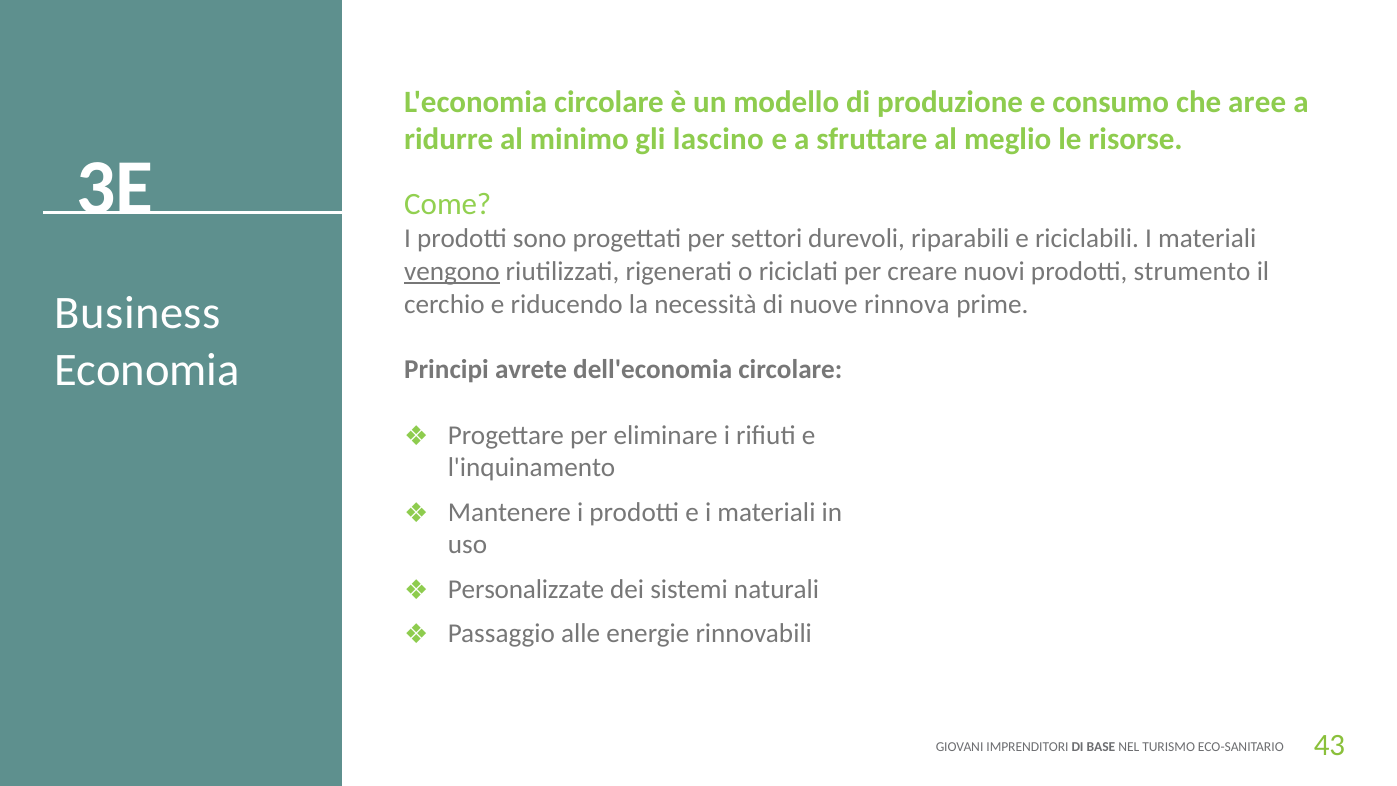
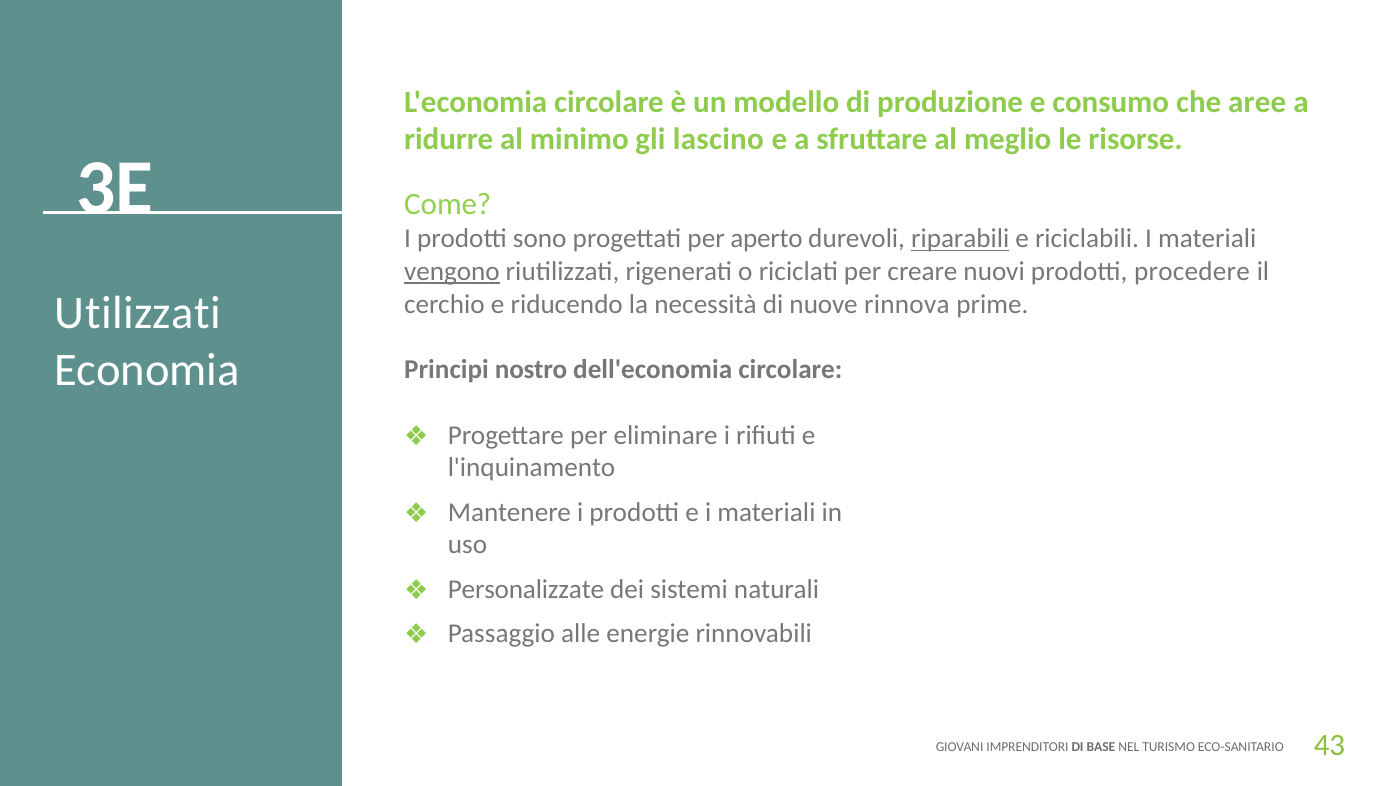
settori: settori -> aperto
riparabili underline: none -> present
strumento: strumento -> procedere
Business: Business -> Utilizzati
avrete: avrete -> nostro
